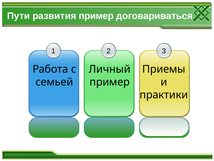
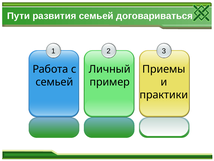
развития пример: пример -> семьей
